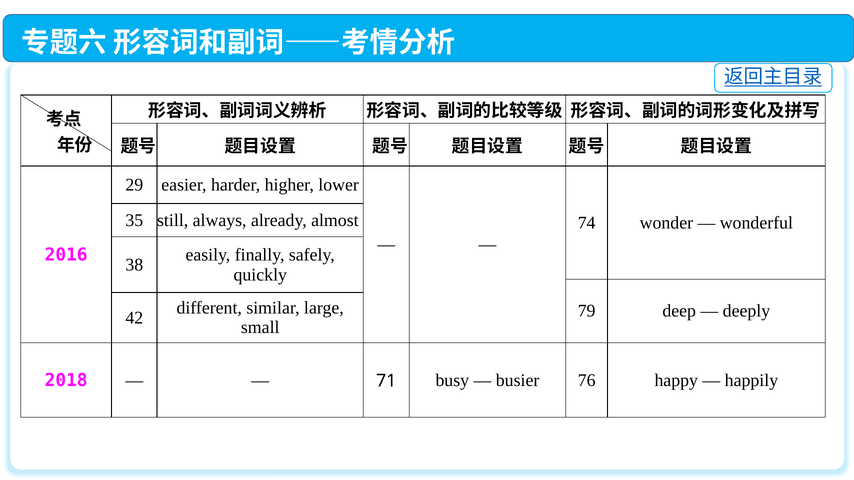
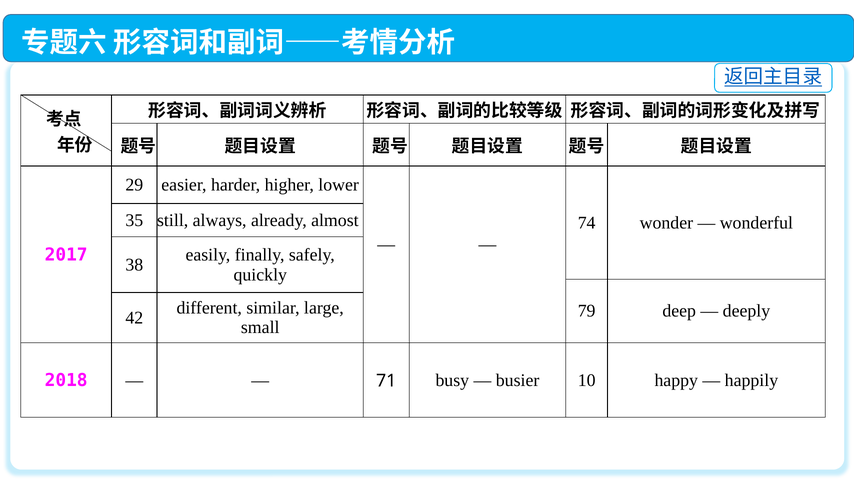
2016: 2016 -> 2017
76: 76 -> 10
